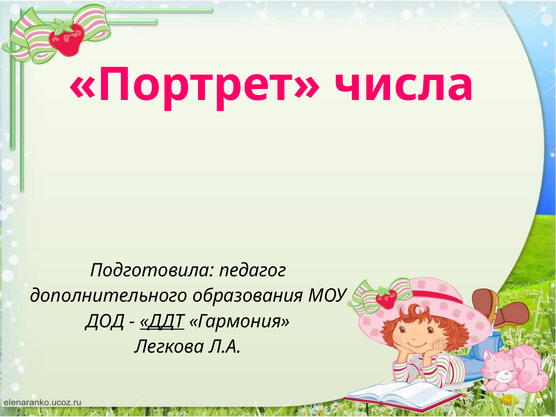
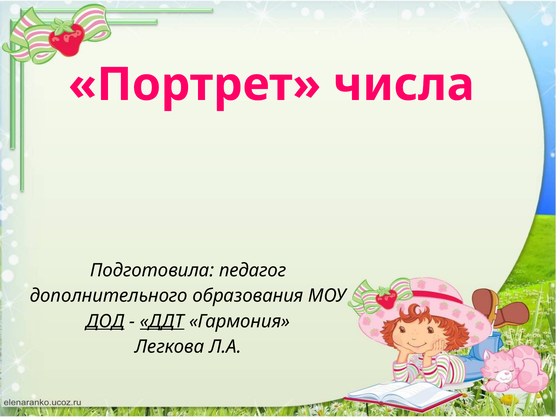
ДОД underline: none -> present
